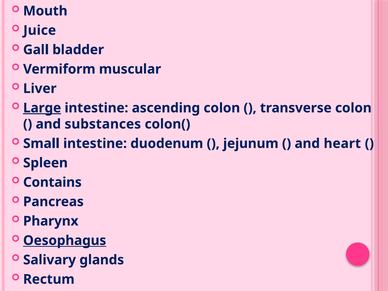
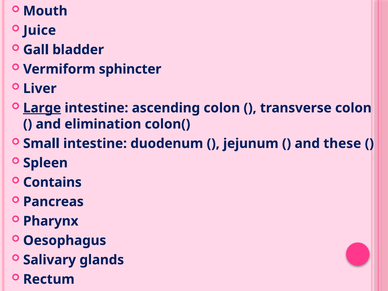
muscular: muscular -> sphincter
substances: substances -> elimination
heart: heart -> these
Oesophagus underline: present -> none
